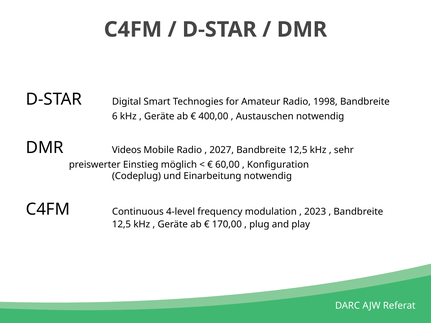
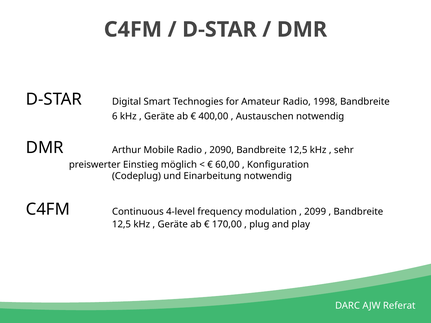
Videos: Videos -> Arthur
2027: 2027 -> 2090
2023: 2023 -> 2099
